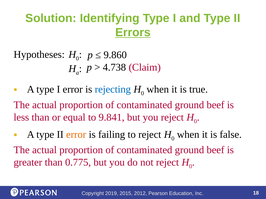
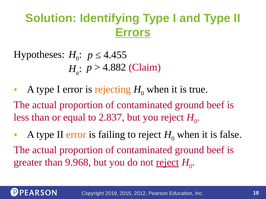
9.860: 9.860 -> 4.455
4.738: 4.738 -> 4.882
rejecting colour: blue -> orange
9.841: 9.841 -> 2.837
0.775: 0.775 -> 9.968
reject at (167, 163) underline: none -> present
